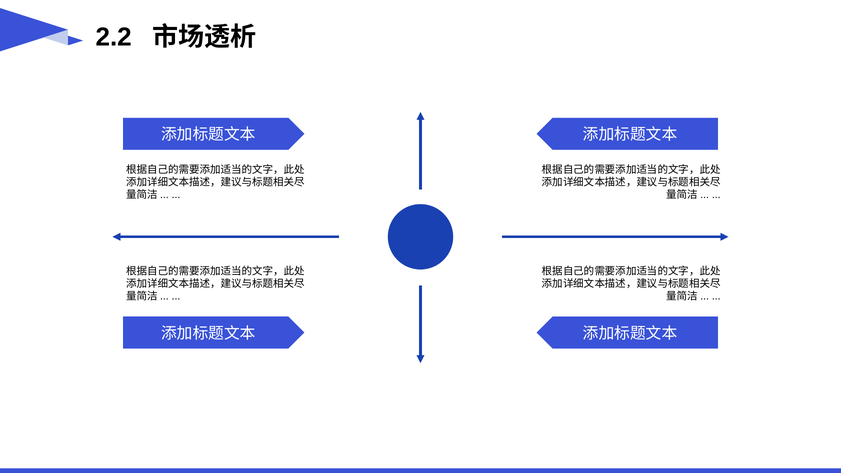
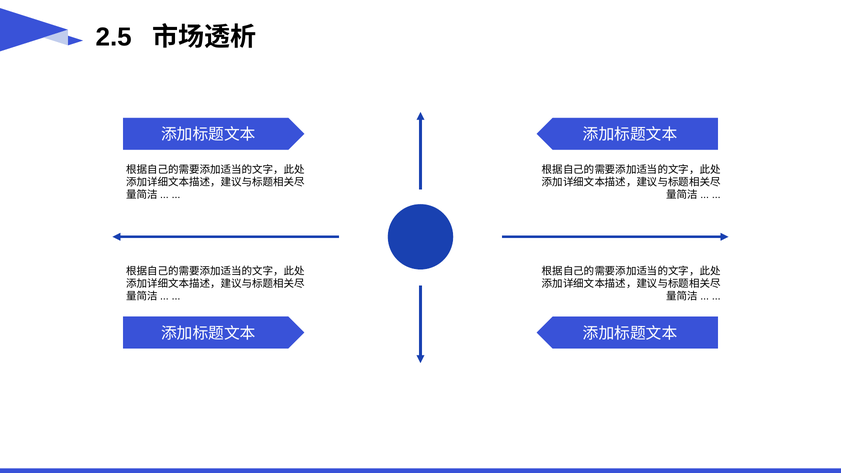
2.2: 2.2 -> 2.5
